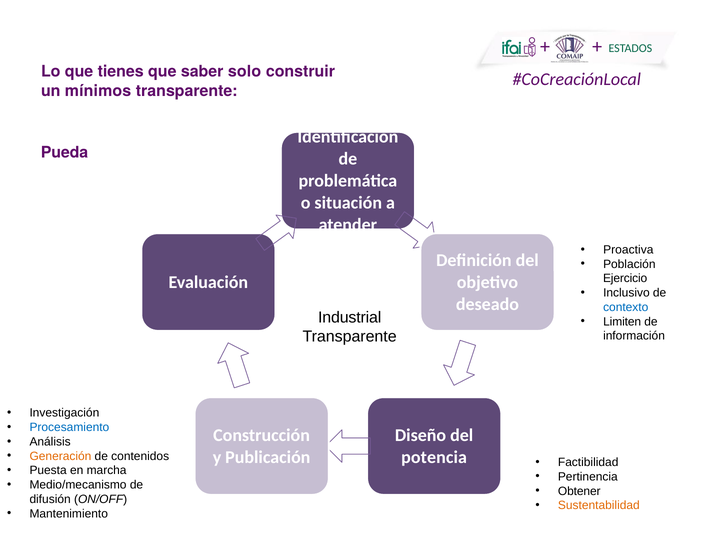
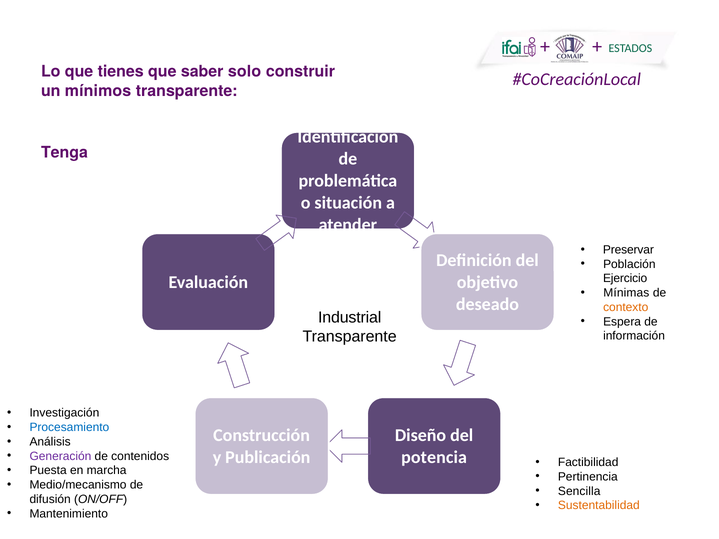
Pueda: Pueda -> Tenga
Proactiva: Proactiva -> Preservar
Inclusivo: Inclusivo -> Mínimas
contexto colour: blue -> orange
Limiten: Limiten -> Espera
Generación colour: orange -> purple
Obtener: Obtener -> Sencilla
